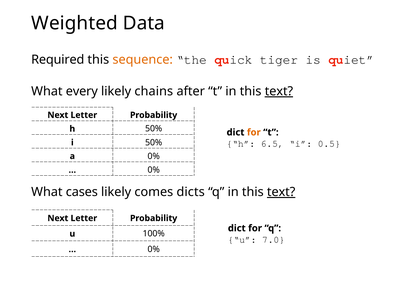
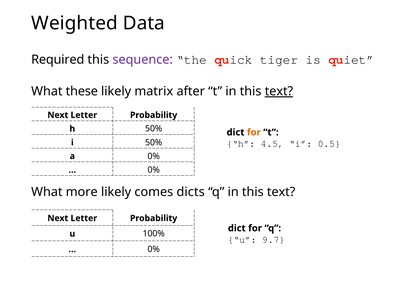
sequence colour: orange -> purple
every: every -> these
chains: chains -> matrix
6.5: 6.5 -> 4.5
cases: cases -> more
text at (281, 192) underline: present -> none
7.0: 7.0 -> 9.7
